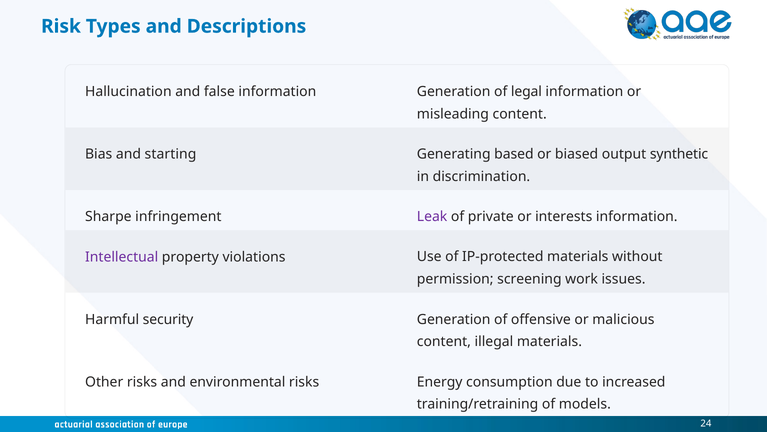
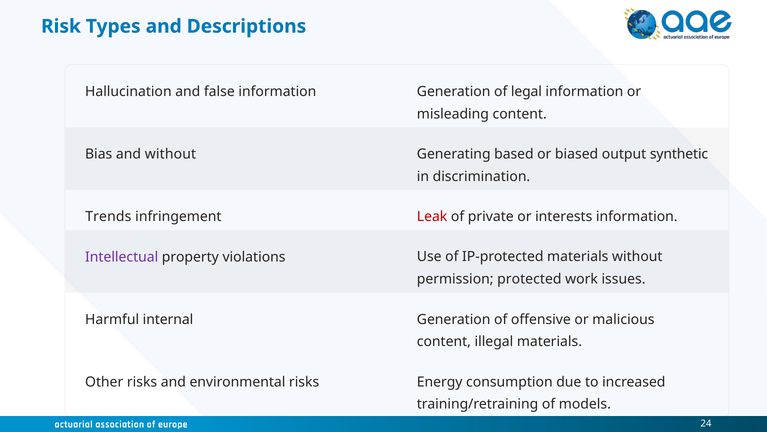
and starting: starting -> without
Sharpe: Sharpe -> Trends
Leak colour: purple -> red
screening: screening -> protected
security: security -> internal
